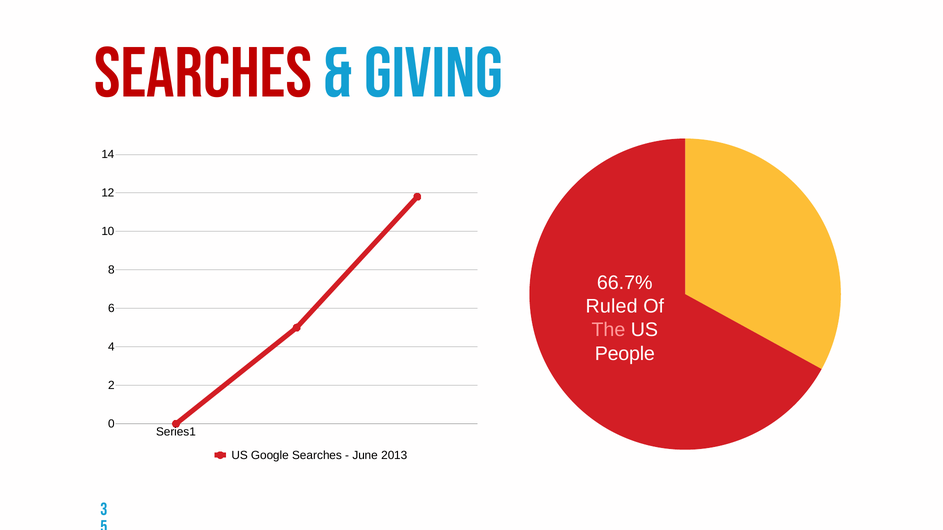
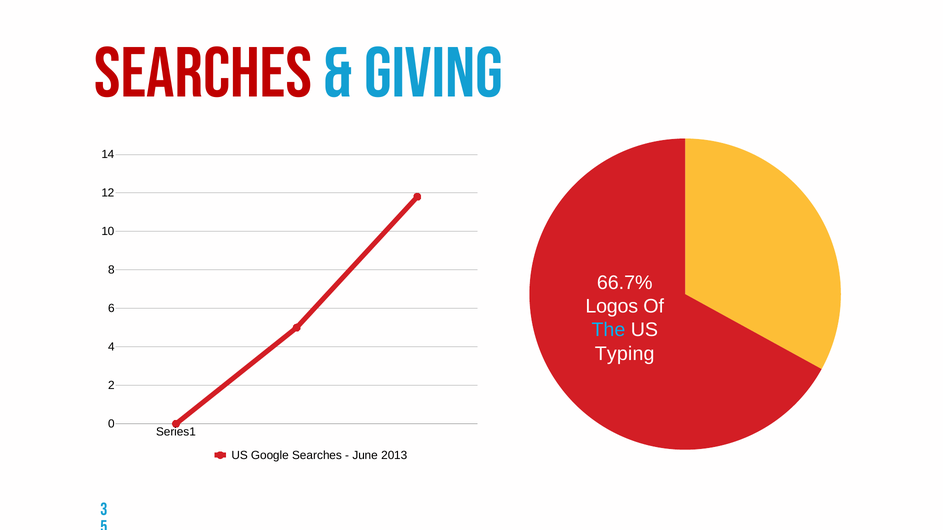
Ruled: Ruled -> Logos
The colour: pink -> light blue
People: People -> Typing
